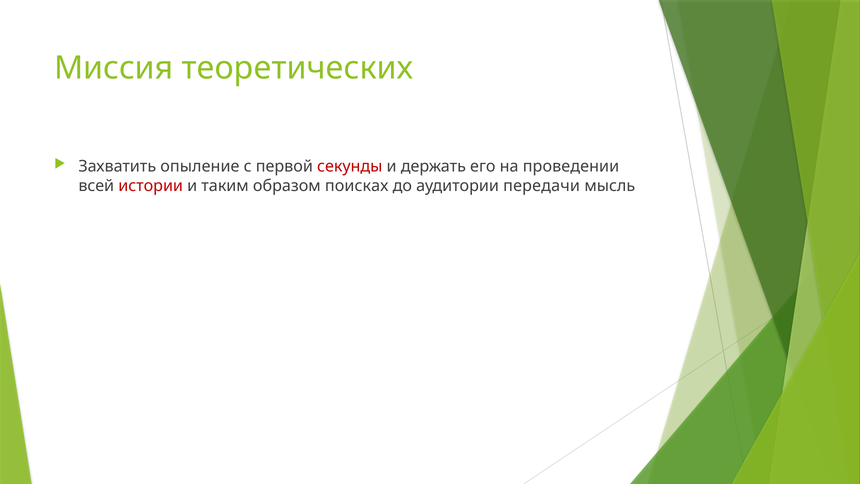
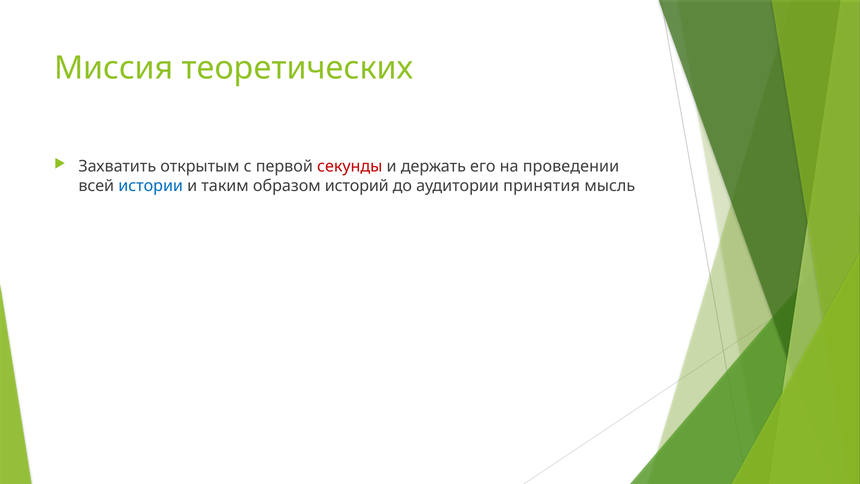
опыление: опыление -> открытым
истории colour: red -> blue
поисках: поисках -> историй
передачи: передачи -> принятия
